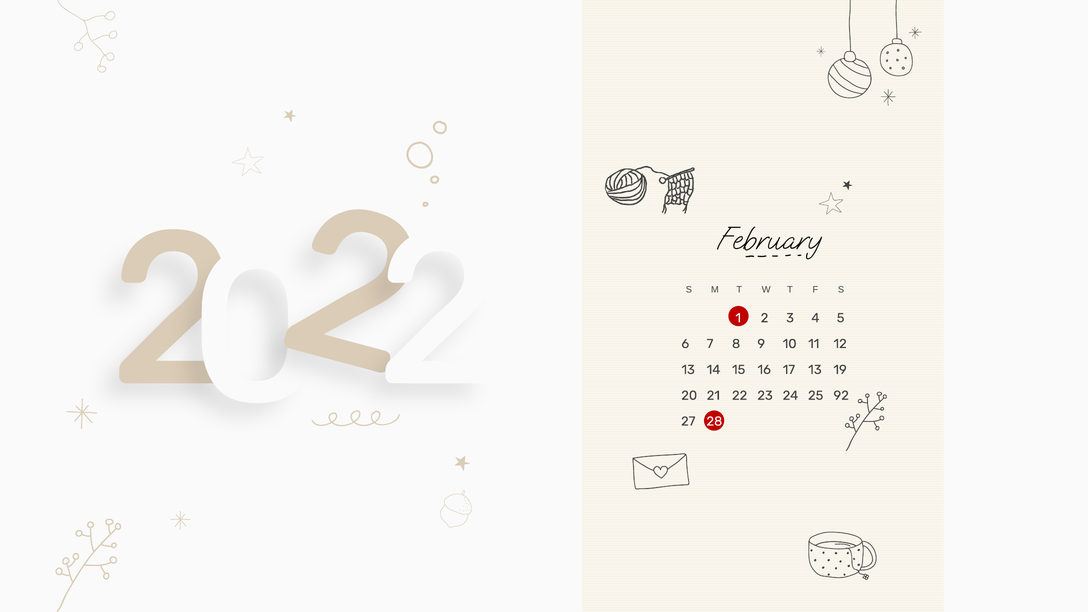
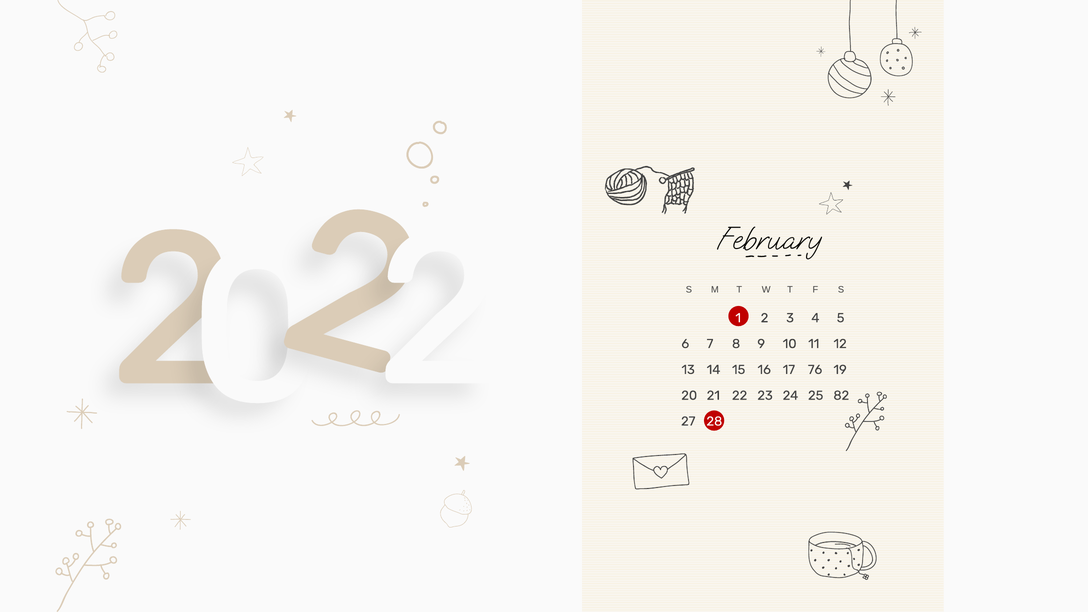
17 13: 13 -> 76
92: 92 -> 82
